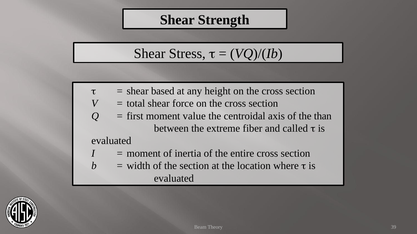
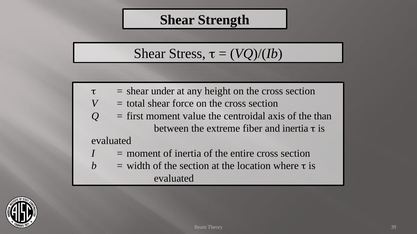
based: based -> under
and called: called -> inertia
